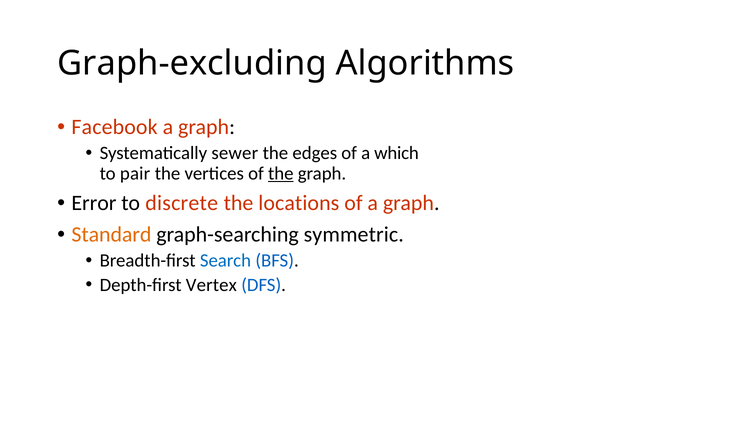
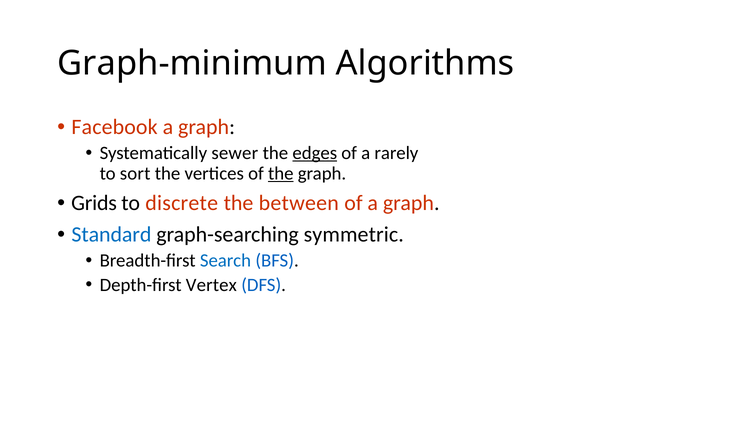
Graph-excluding: Graph-excluding -> Graph-minimum
edges underline: none -> present
which: which -> rarely
pair: pair -> sort
Error: Error -> Grids
locations: locations -> between
Standard colour: orange -> blue
